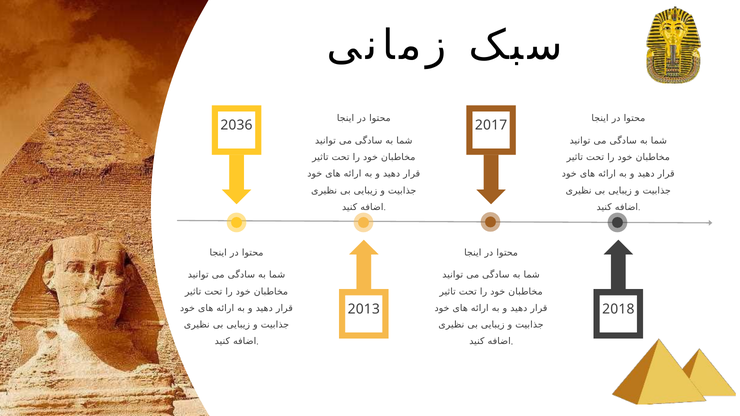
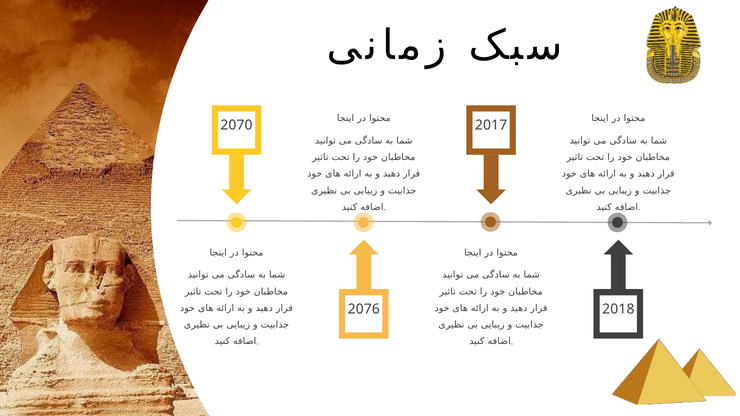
2036: 2036 -> 2070
2013: 2013 -> 2076
